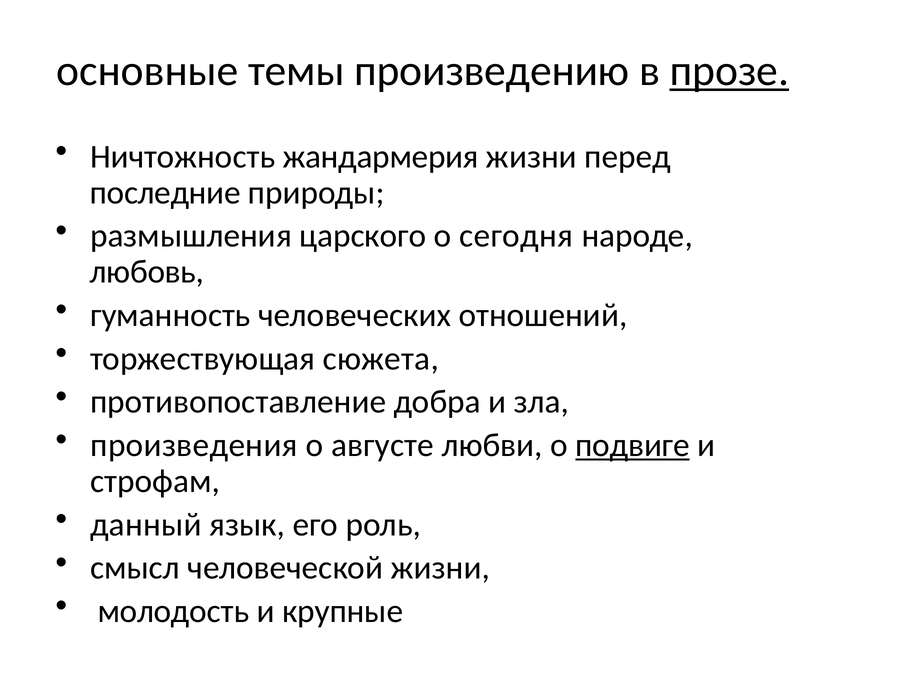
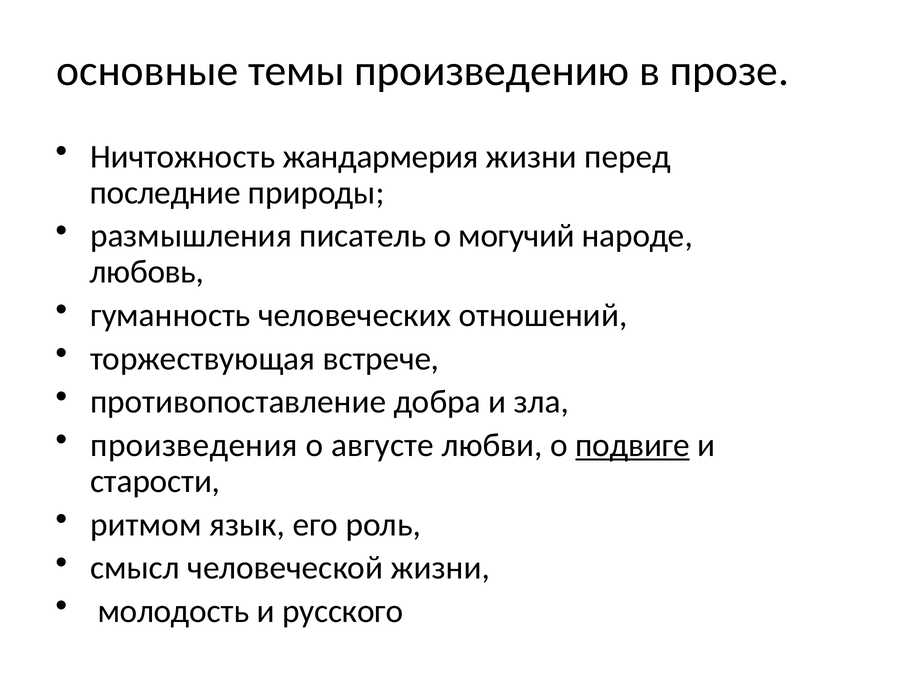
прозе underline: present -> none
царского: царского -> писатель
сегодня: сегодня -> могучий
сюжета: сюжета -> встрече
строфам: строфам -> старости
данный: данный -> ритмом
крупные: крупные -> русского
